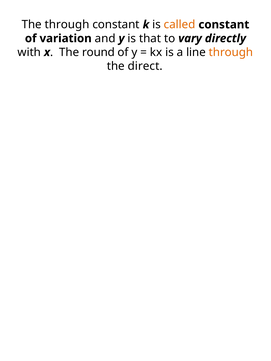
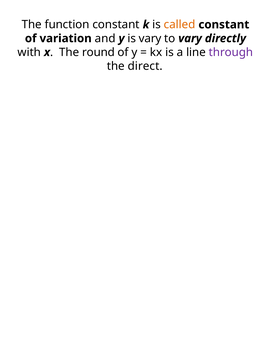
The through: through -> function
is that: that -> vary
through at (231, 52) colour: orange -> purple
